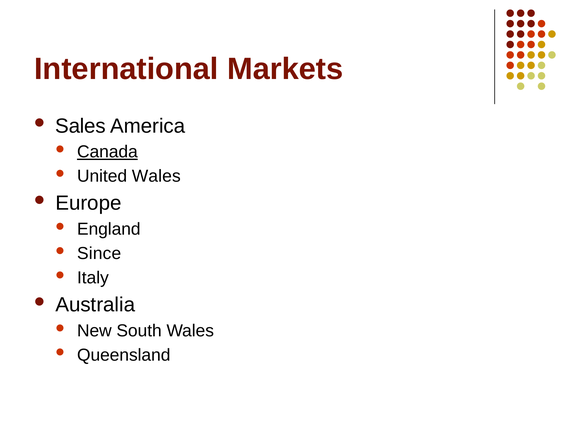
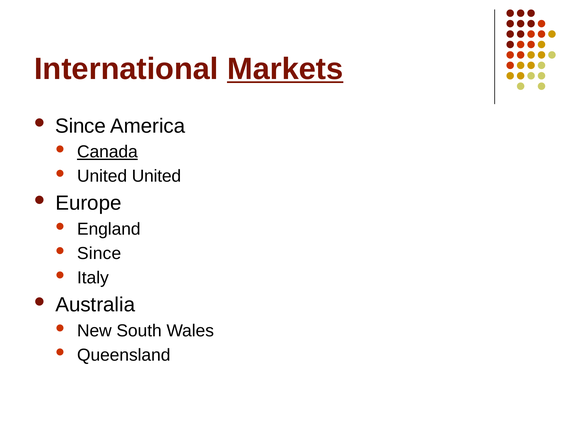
Markets underline: none -> present
Sales at (81, 126): Sales -> Since
United Wales: Wales -> United
